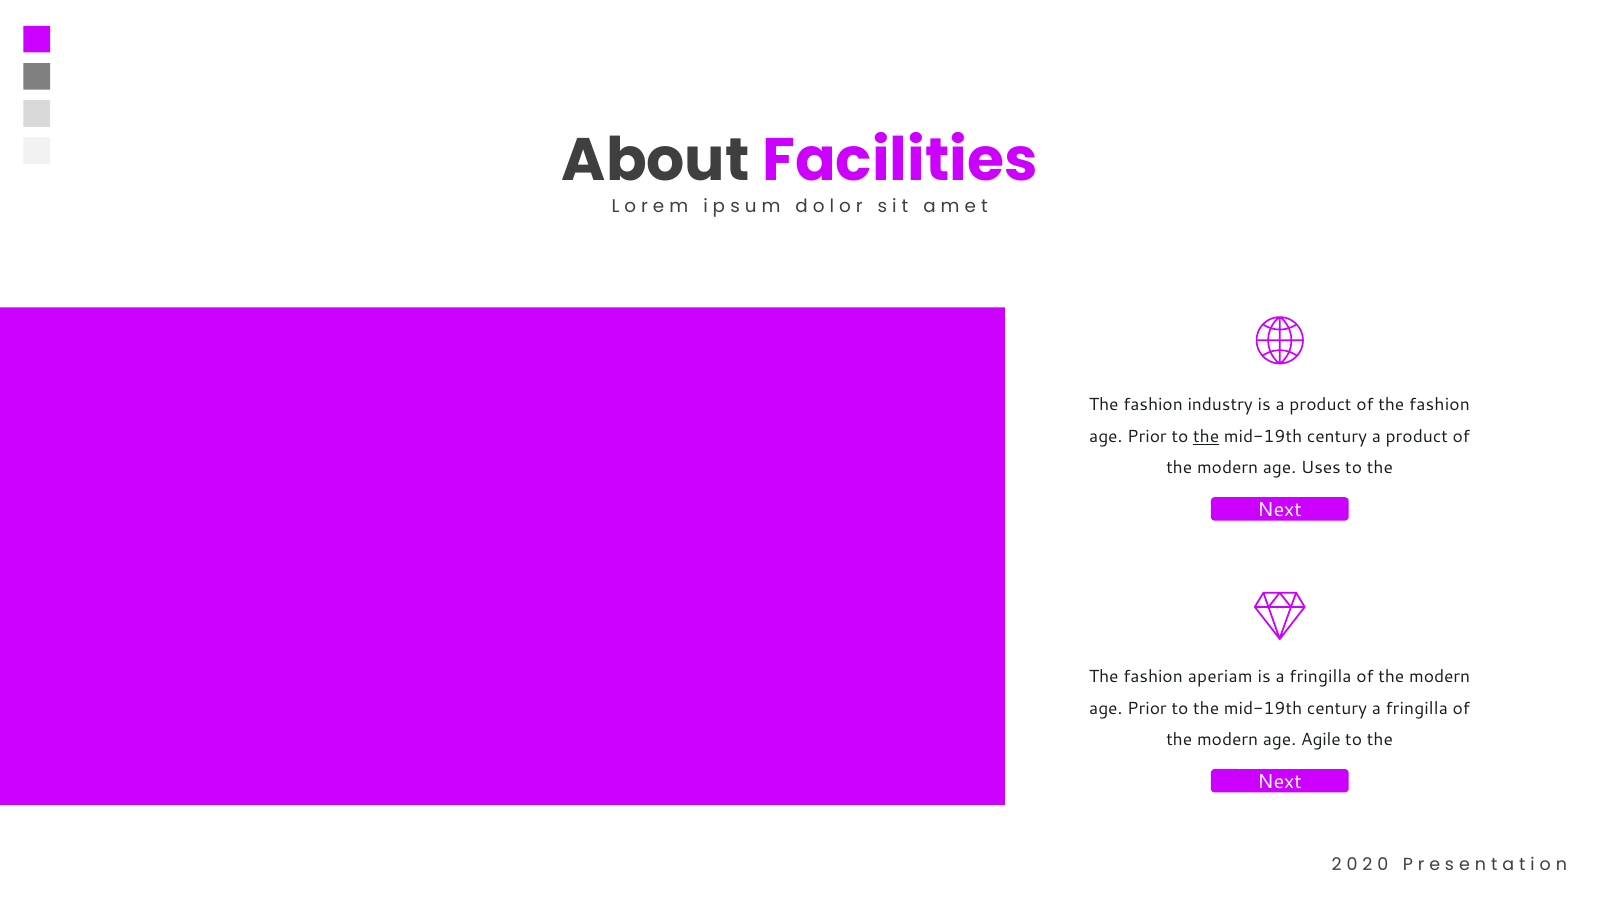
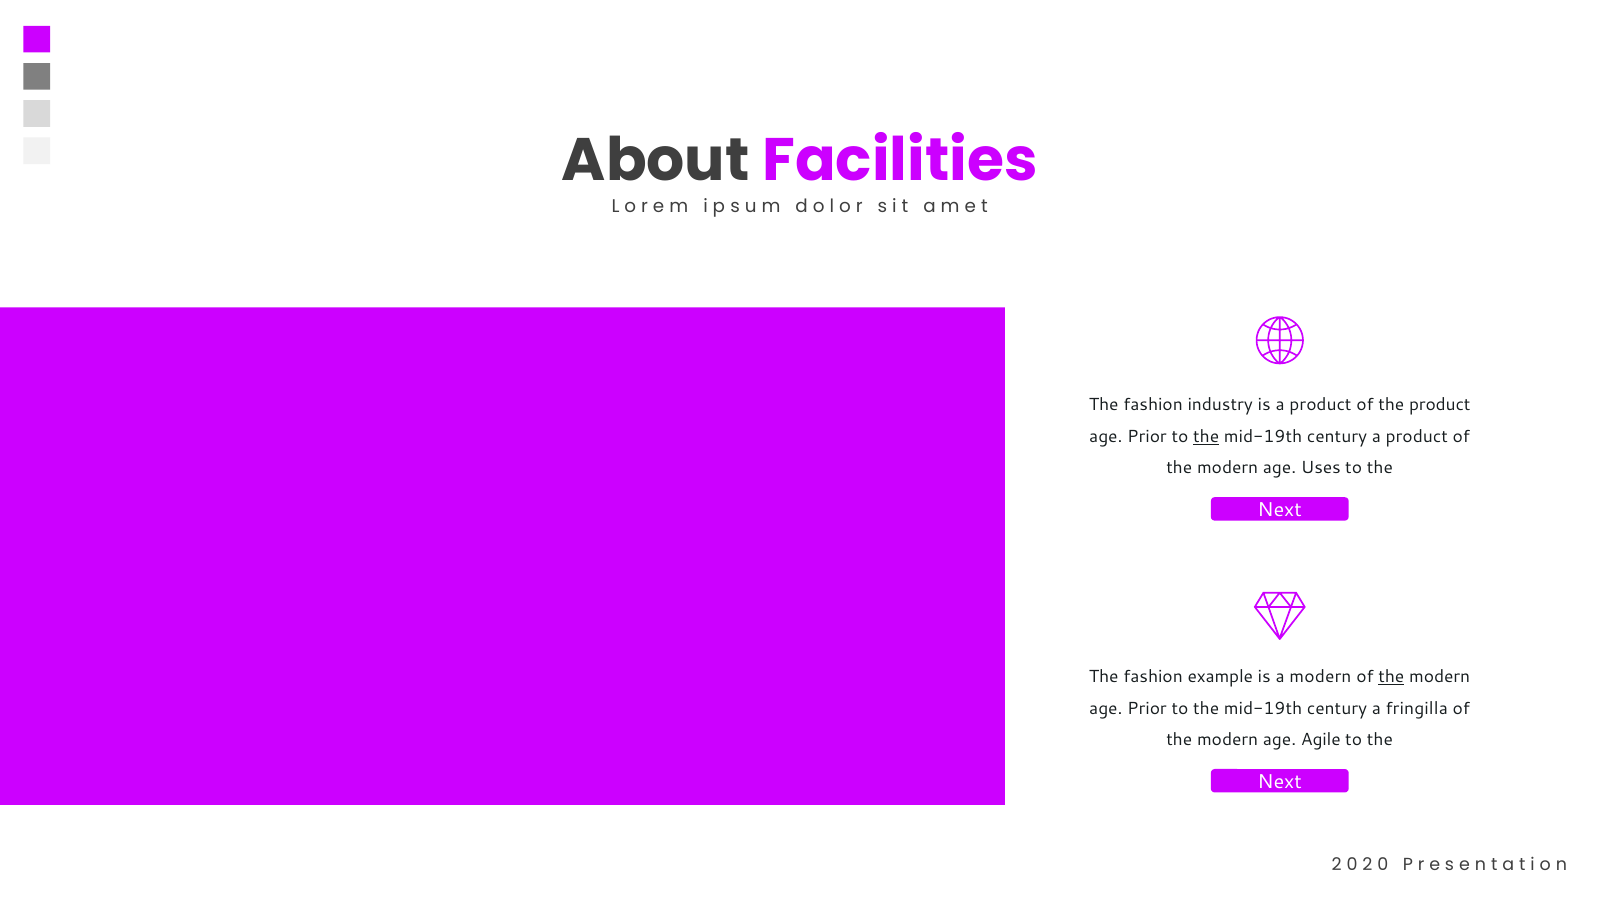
of the fashion: fashion -> product
aperiam: aperiam -> example
is a fringilla: fringilla -> modern
the at (1391, 677) underline: none -> present
